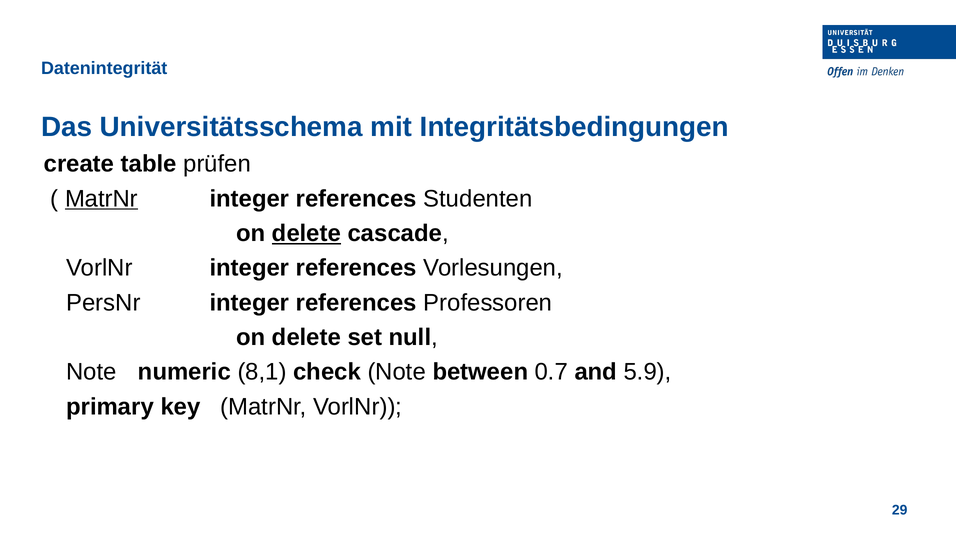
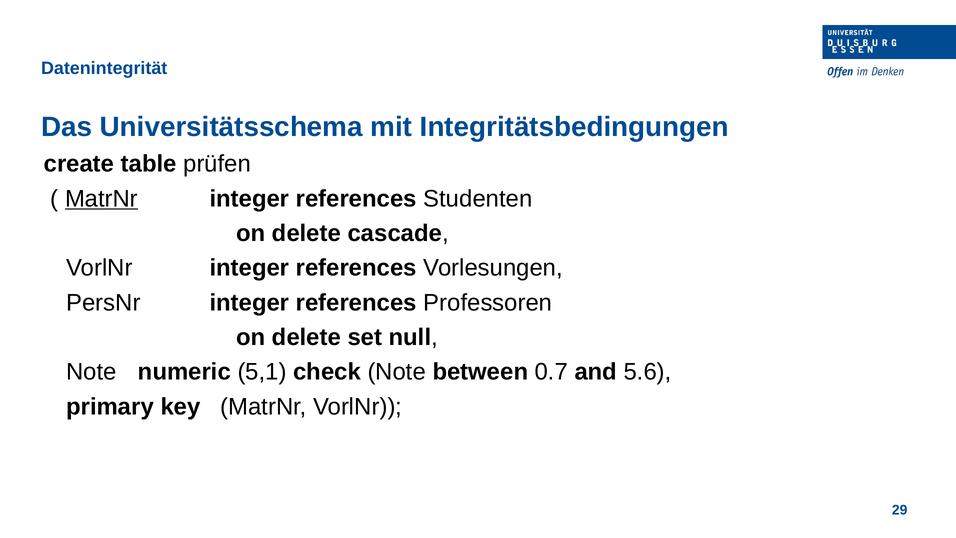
delete at (306, 233) underline: present -> none
8,1: 8,1 -> 5,1
5.9: 5.9 -> 5.6
